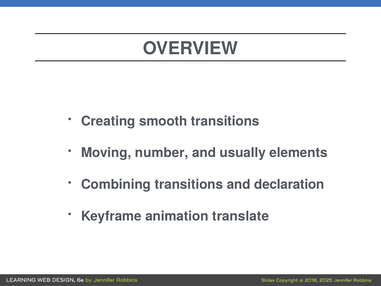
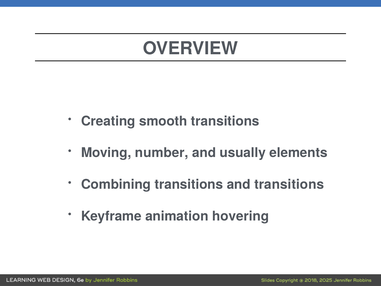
and declaration: declaration -> transitions
translate: translate -> hovering
